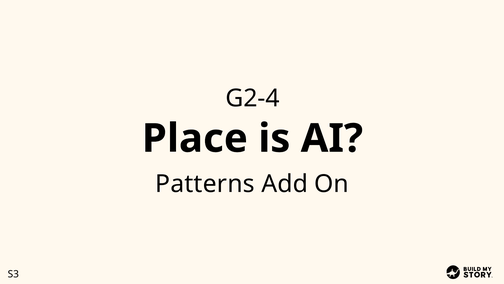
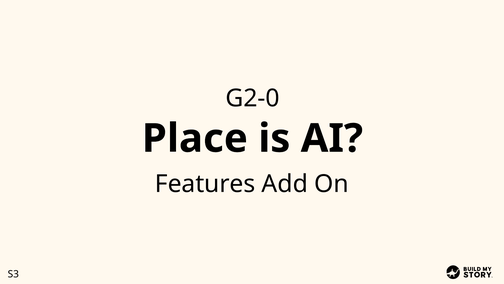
G2-4: G2-4 -> G2-0
Patterns: Patterns -> Features
